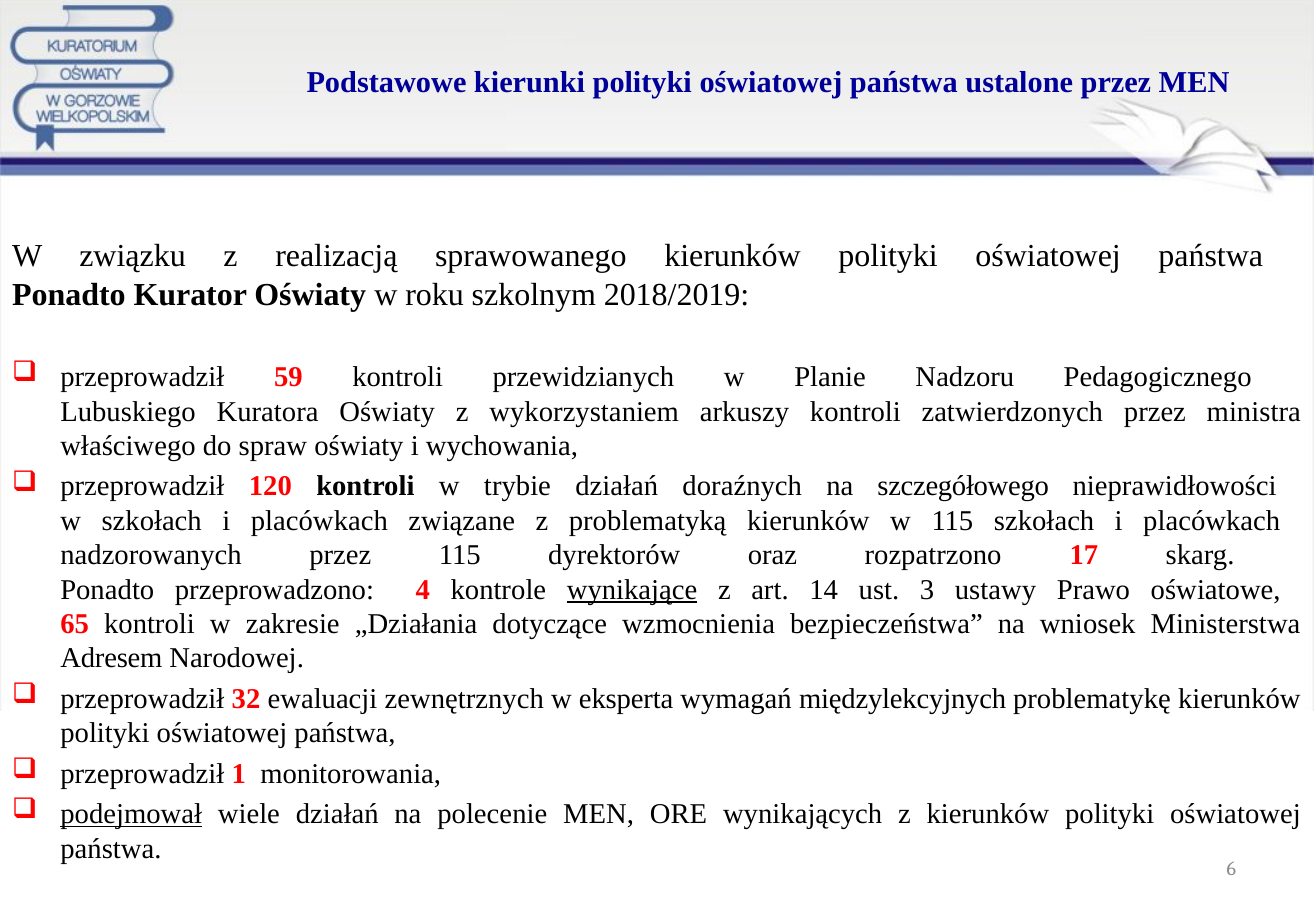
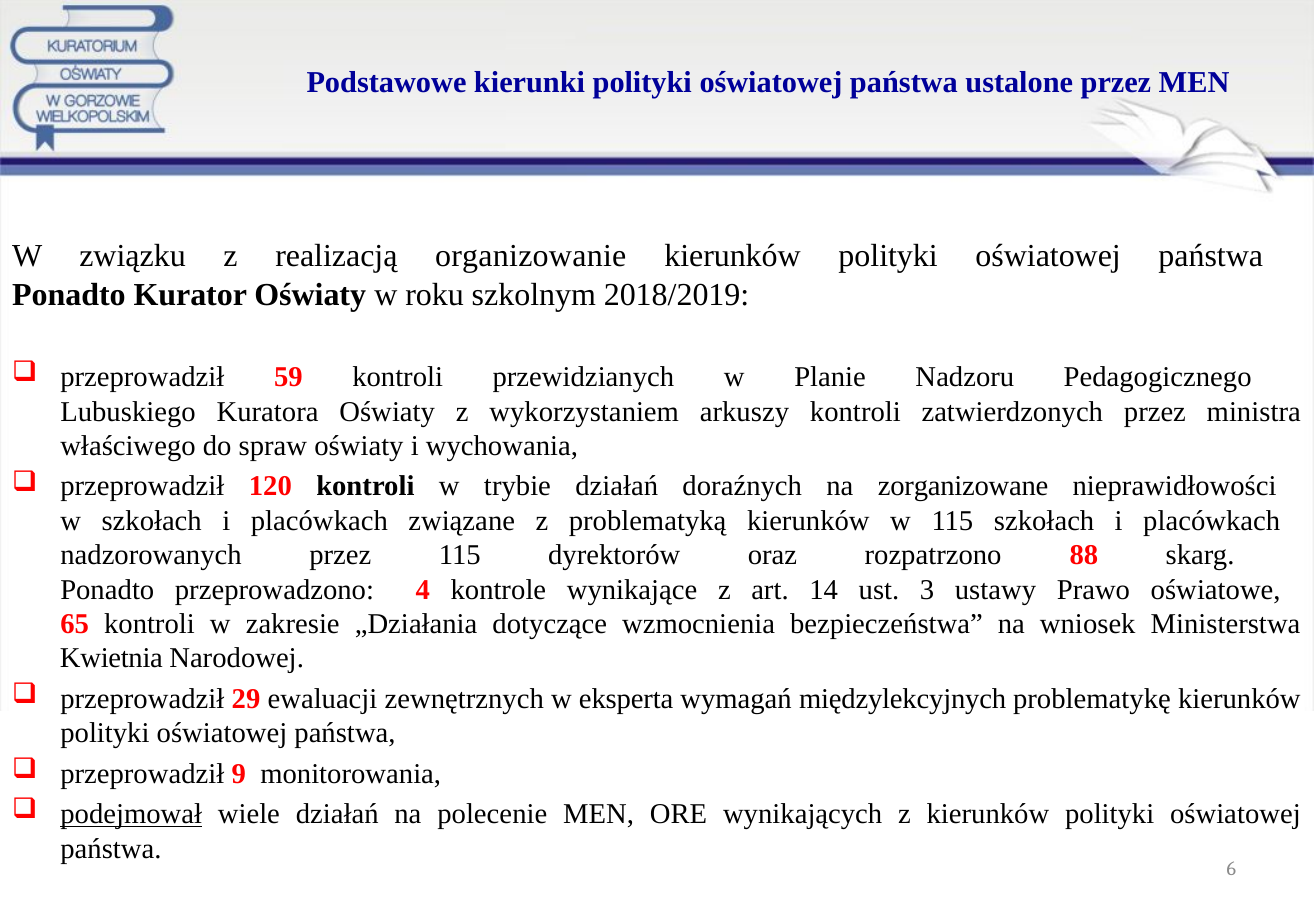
sprawowanego: sprawowanego -> organizowanie
szczegółowego: szczegółowego -> zorganizowane
17: 17 -> 88
wynikające underline: present -> none
Adresem: Adresem -> Kwietnia
32: 32 -> 29
1: 1 -> 9
